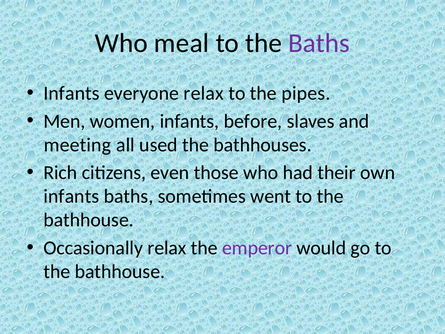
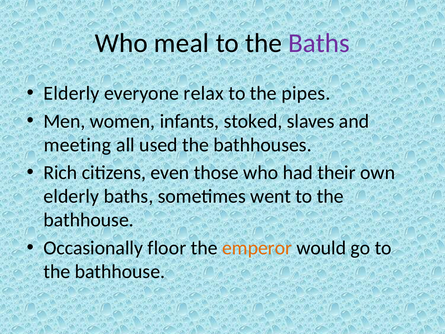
Infants at (72, 93): Infants -> Elderly
before: before -> stoked
infants at (71, 196): infants -> elderly
Occasionally relax: relax -> floor
emperor colour: purple -> orange
